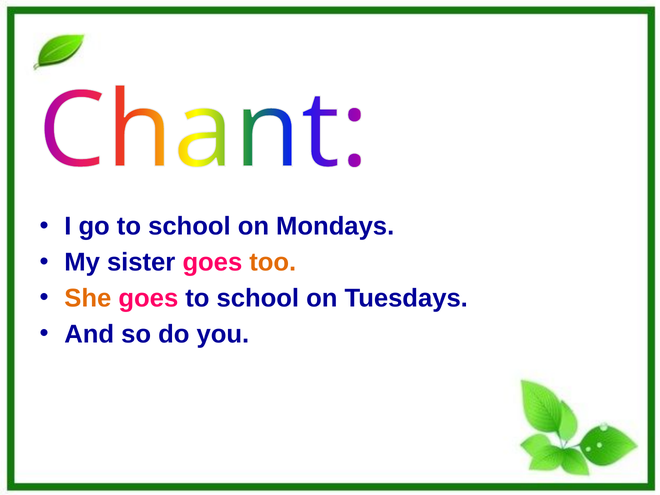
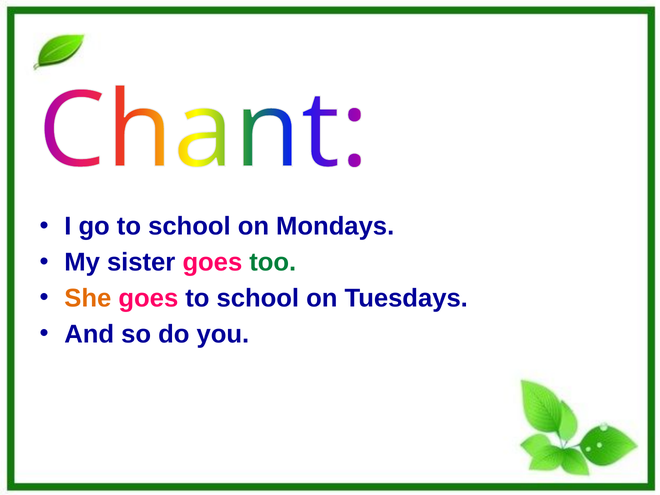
too colour: orange -> green
